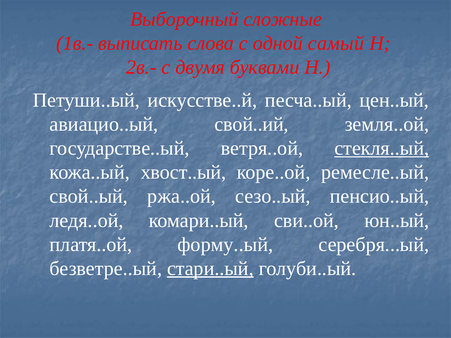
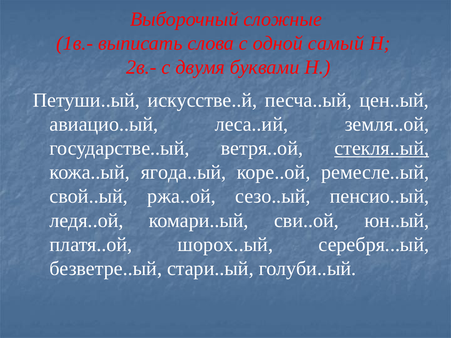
свой..ий: свой..ий -> леса..ий
хвост..ый: хвост..ый -> ягода..ый
форму..ый: форму..ый -> шорох..ый
стари..ый underline: present -> none
